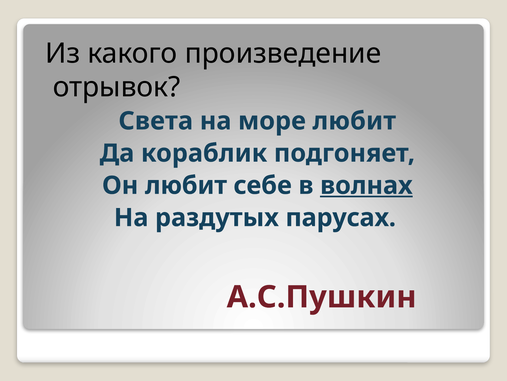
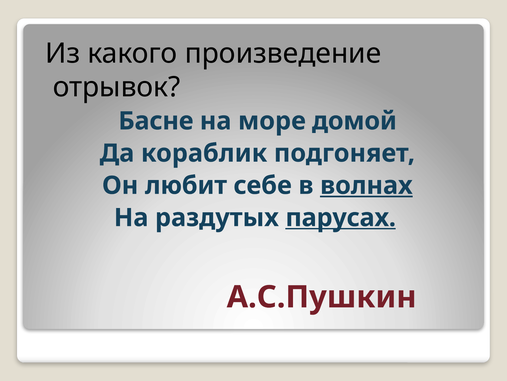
Света: Света -> Басне
море любит: любит -> домой
парусах underline: none -> present
